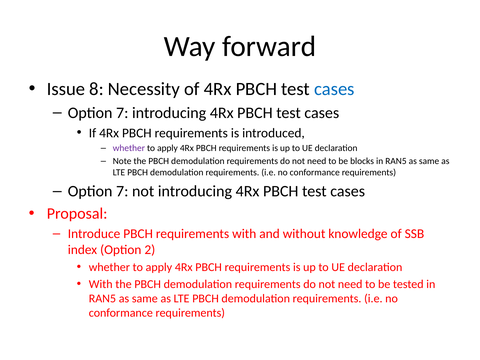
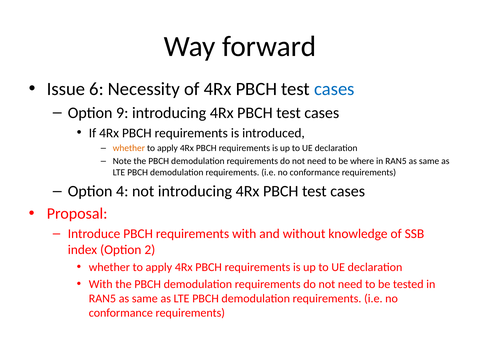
8: 8 -> 6
7 at (122, 113): 7 -> 9
whether at (129, 148) colour: purple -> orange
blocks: blocks -> where
7 at (122, 191): 7 -> 4
